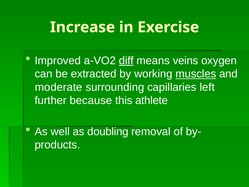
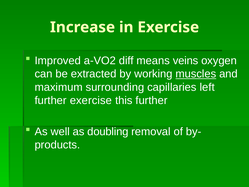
diff underline: present -> none
moderate: moderate -> maximum
further because: because -> exercise
this athlete: athlete -> further
